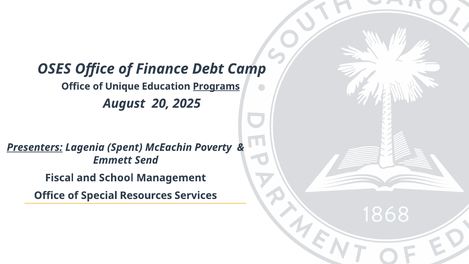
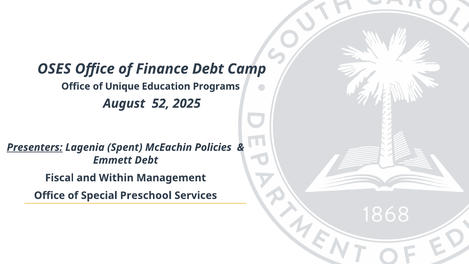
Programs underline: present -> none
20: 20 -> 52
Poverty: Poverty -> Policies
Emmett Send: Send -> Debt
School: School -> Within
Resources: Resources -> Preschool
